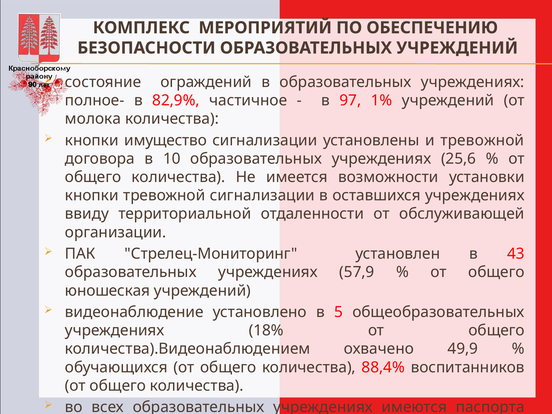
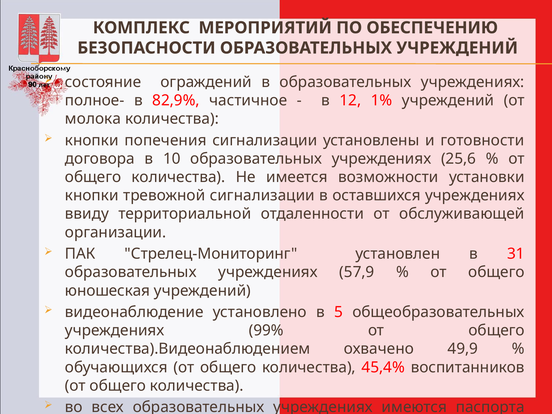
97: 97 -> 12
имущество: имущество -> попечения
и тревожной: тревожной -> готовности
43: 43 -> 31
18%: 18% -> 99%
88,4%: 88,4% -> 45,4%
